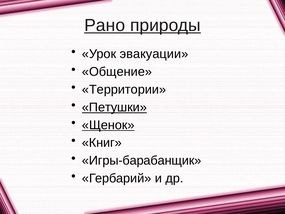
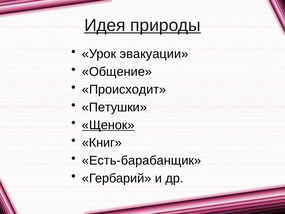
Рано: Рано -> Идея
Территории: Территории -> Происходит
Петушки underline: present -> none
Игры-барабанщик: Игры-барабанщик -> Есть-барабанщик
